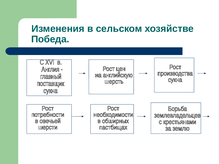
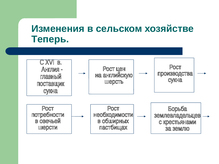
Победа: Победа -> Теперь
